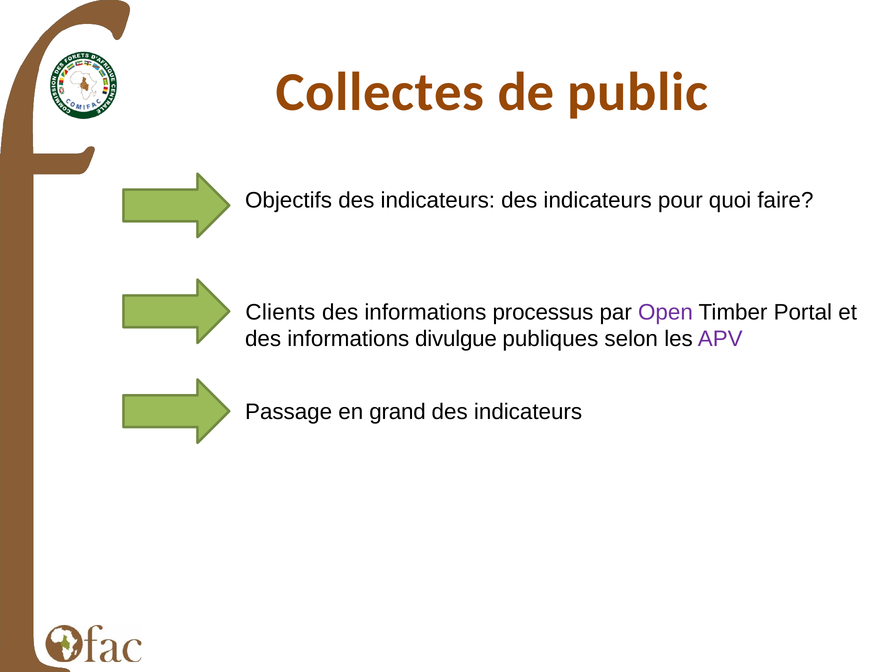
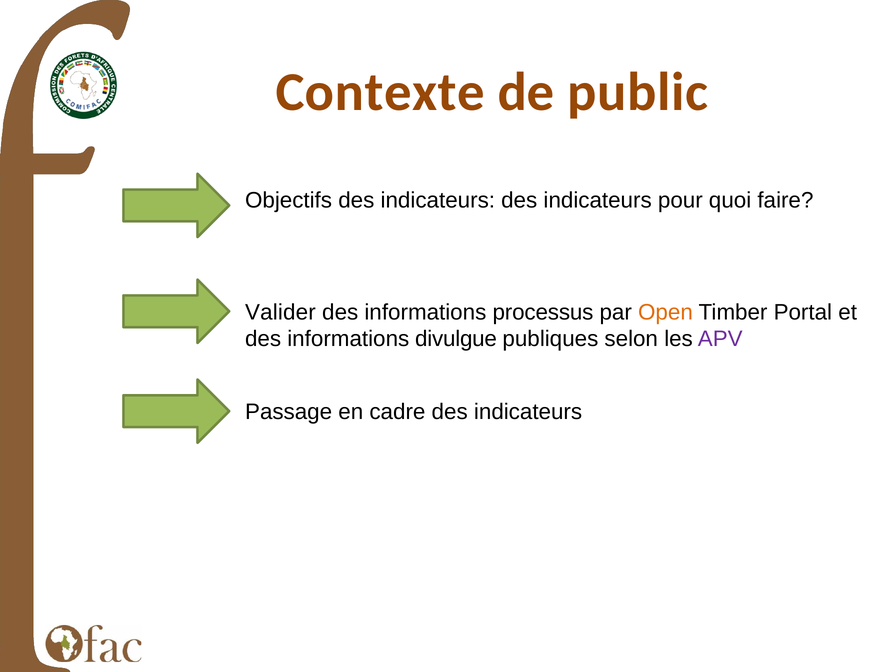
Collectes: Collectes -> Contexte
Clients: Clients -> Valider
Open colour: purple -> orange
grand: grand -> cadre
